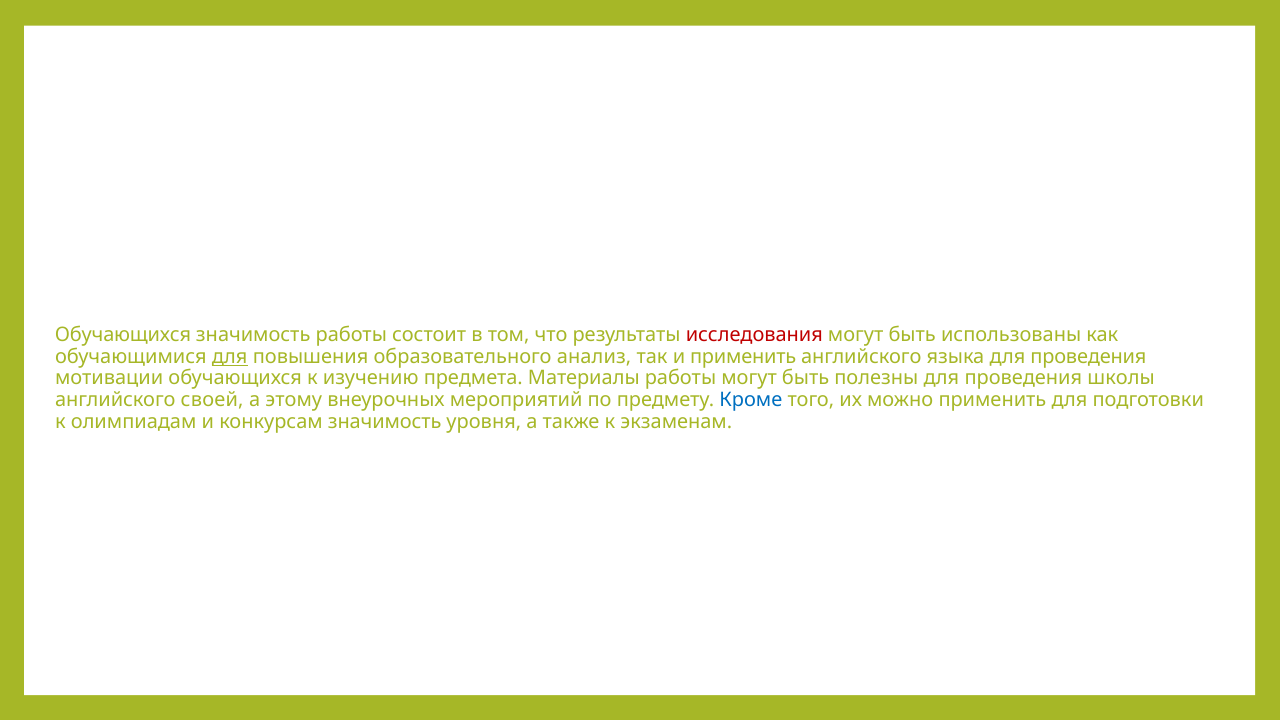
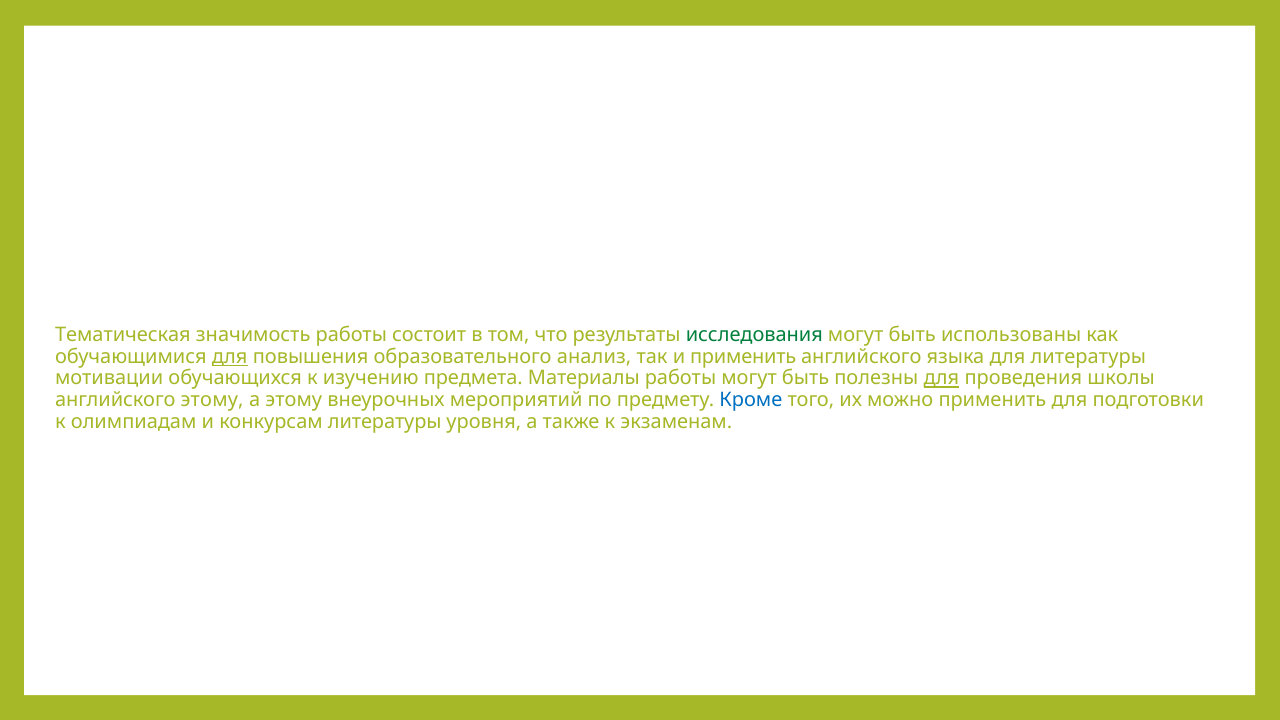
Обучающихся at (123, 335): Обучающихся -> Тематическая
исследования colour: red -> green
языка для проведения: проведения -> литературы
для at (941, 378) underline: none -> present
английского своей: своей -> этому
конкурсам значимость: значимость -> литературы
